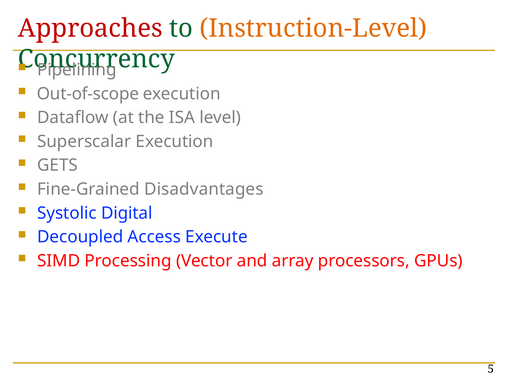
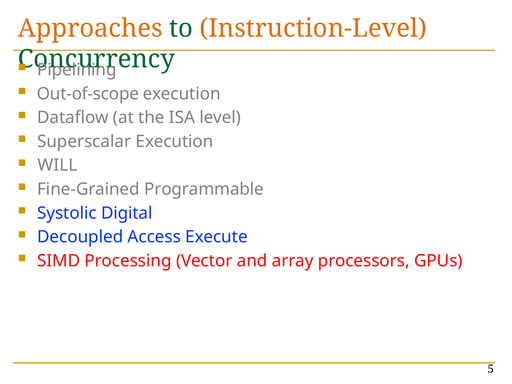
Approaches colour: red -> orange
GETS: GETS -> WILL
Disadvantages: Disadvantages -> Programmable
